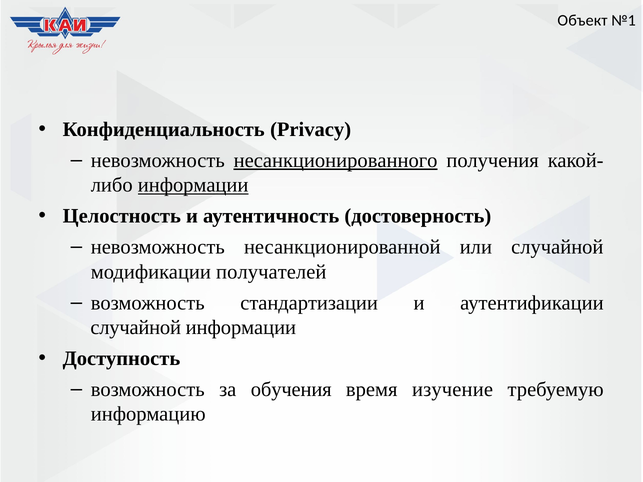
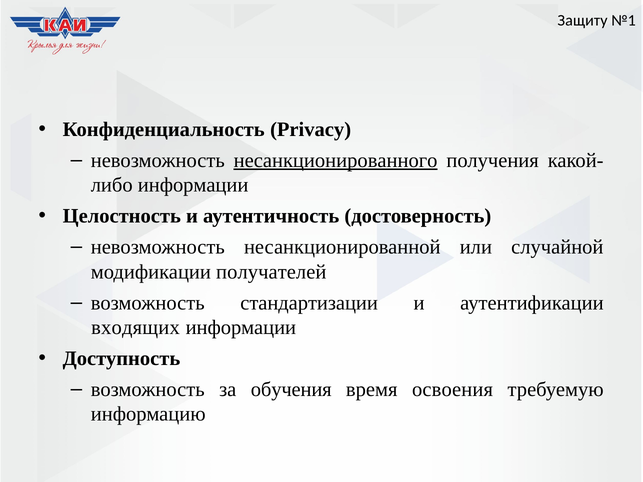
Объект: Объект -> Защиту
информации at (193, 185) underline: present -> none
случайной at (136, 328): случайной -> входящих
изучение: изучение -> освоения
